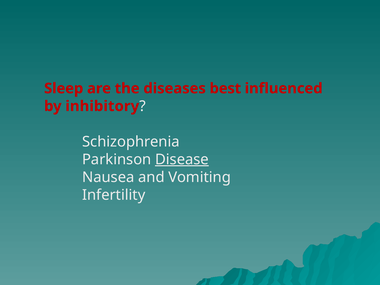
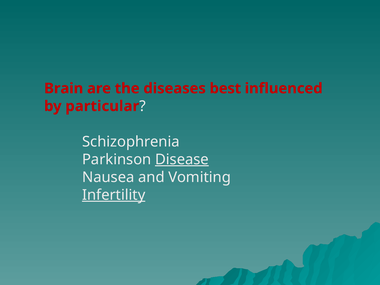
Sleep: Sleep -> Brain
inhibitory: inhibitory -> particular
Infertility underline: none -> present
